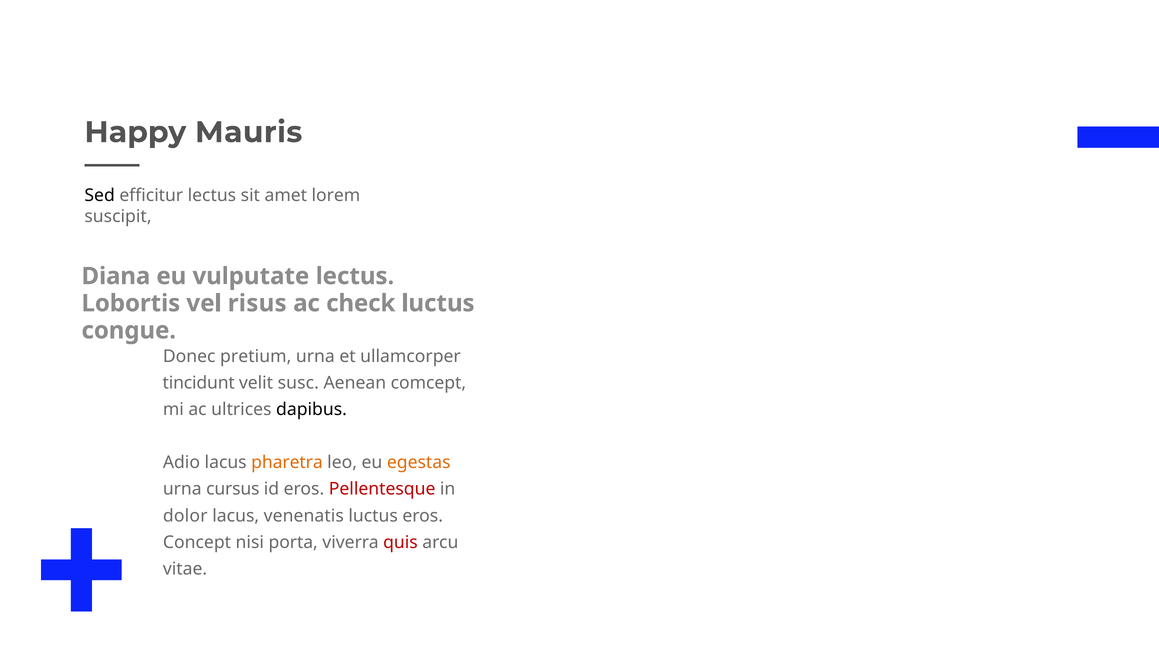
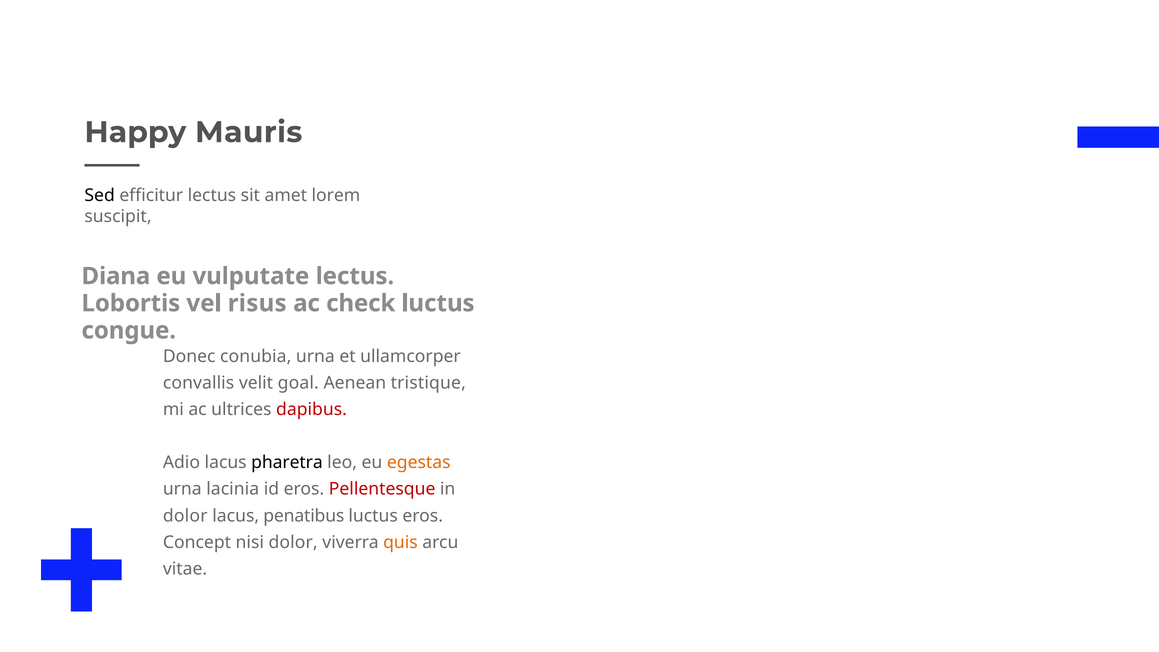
pretium: pretium -> conubia
tincidunt: tincidunt -> convallis
susc: susc -> goal
comcept: comcept -> tristique
dapibus colour: black -> red
pharetra colour: orange -> black
cursus: cursus -> lacinia
venenatis: venenatis -> penatibus
nisi porta: porta -> dolor
quis colour: red -> orange
